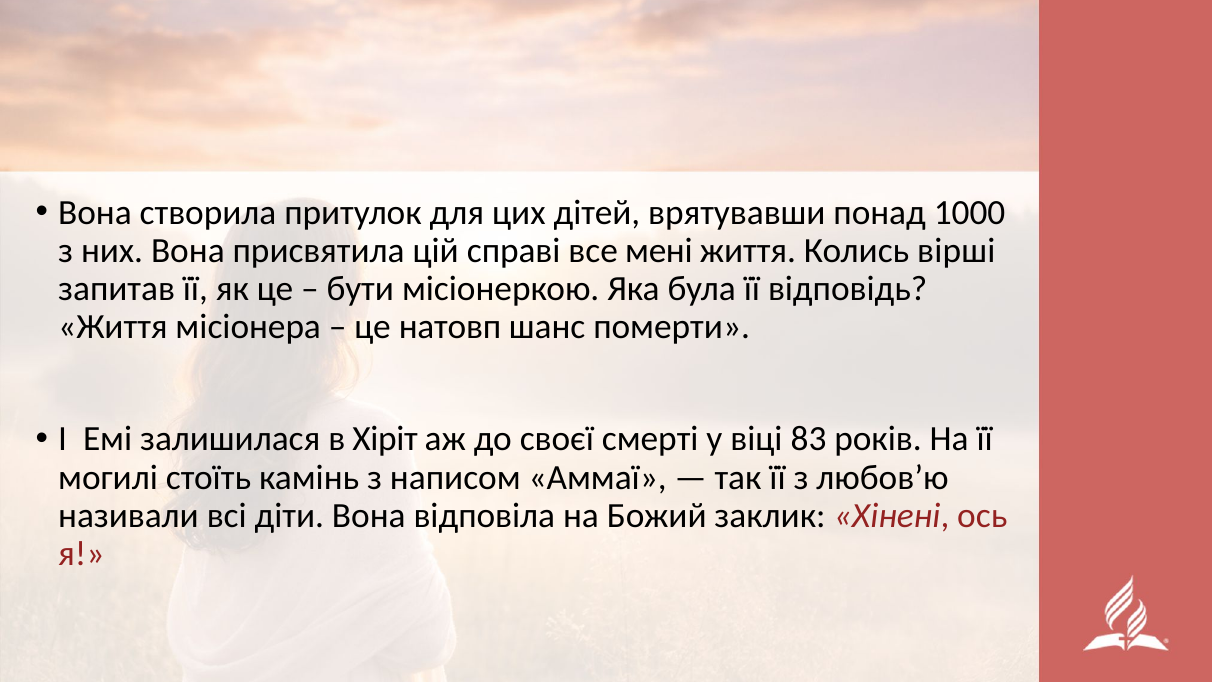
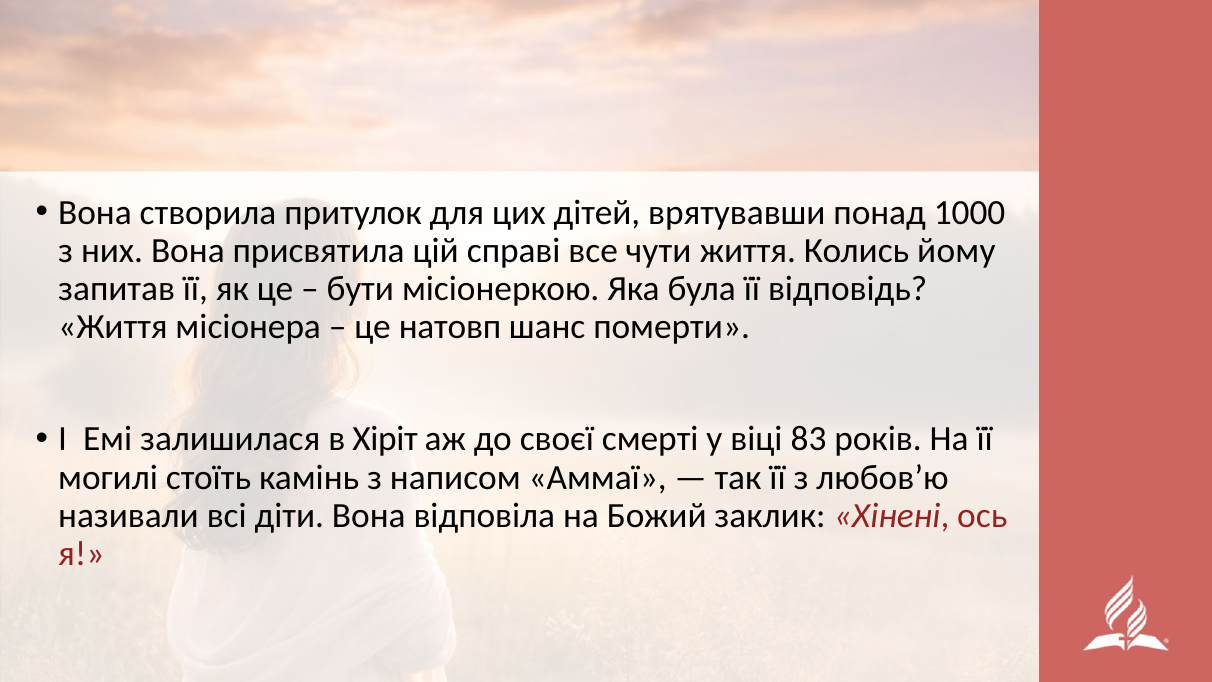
мені: мені -> чути
вірші: вірші -> йому
